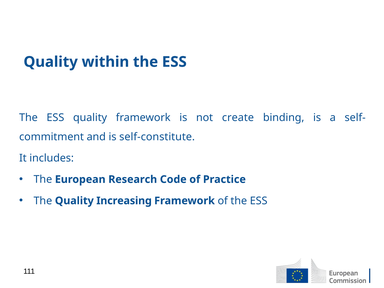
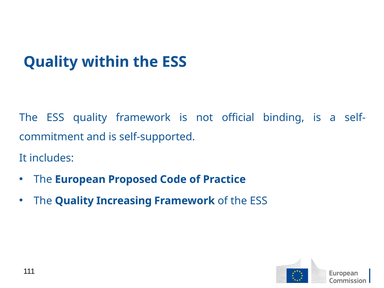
create: create -> official
self-constitute: self-constitute -> self-supported
Research: Research -> Proposed
